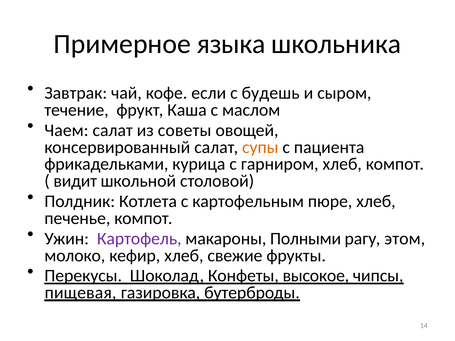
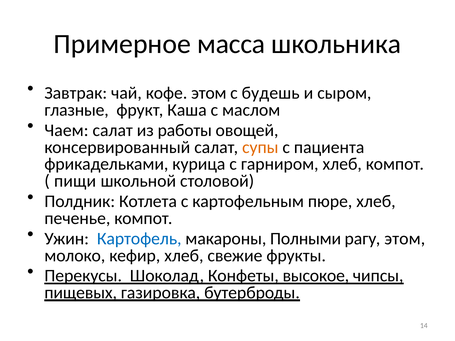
языка: языка -> масса
кофе если: если -> этом
течение: течение -> глазные
советы: советы -> работы
видит: видит -> пищи
Картофель colour: purple -> blue
пищевая: пищевая -> пищевых
